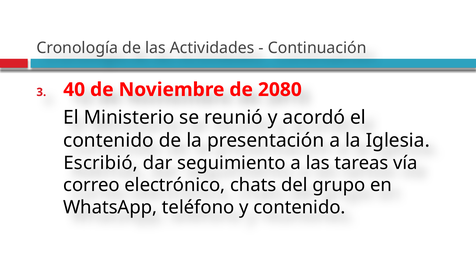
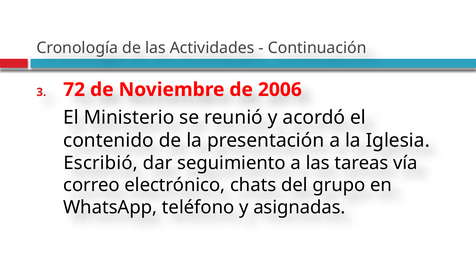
40: 40 -> 72
2080: 2080 -> 2006
y contenido: contenido -> asignadas
